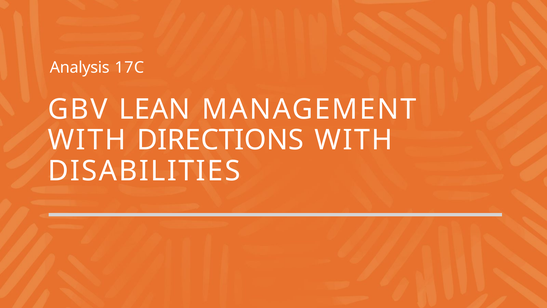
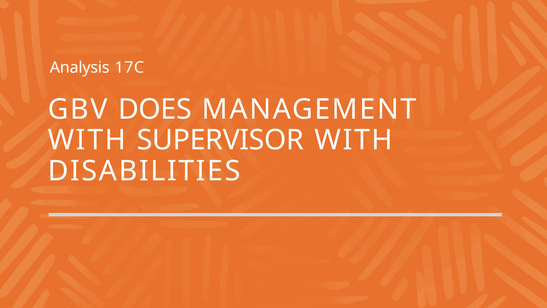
LEAN: LEAN -> DOES
DIRECTIONS: DIRECTIONS -> SUPERVISOR
